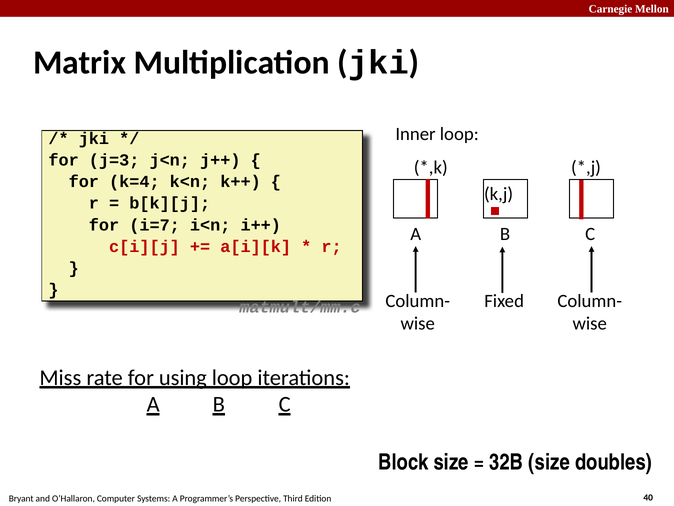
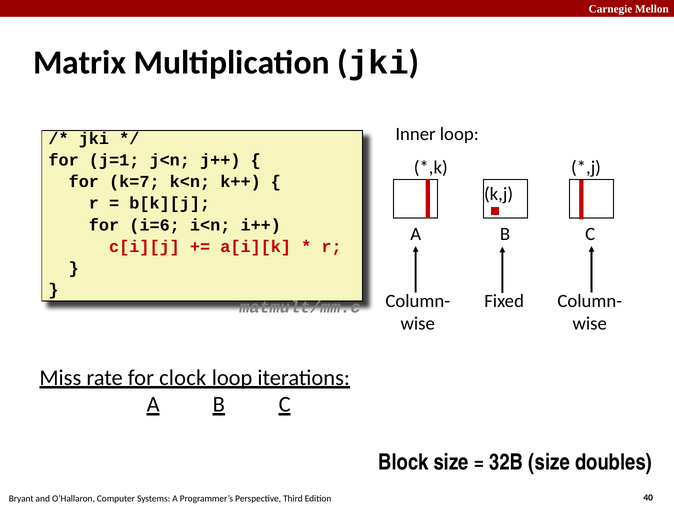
j=3: j=3 -> j=1
k=4: k=4 -> k=7
i=7: i=7 -> i=6
using: using -> clock
